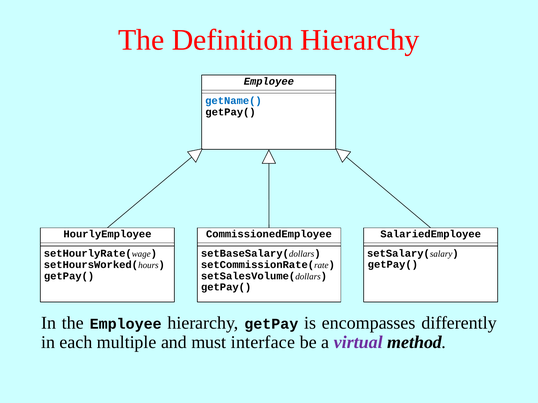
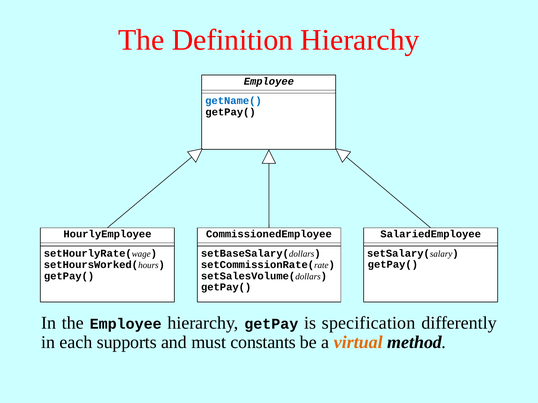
encompasses: encompasses -> specification
multiple: multiple -> supports
interface: interface -> constants
virtual at (358, 343) colour: purple -> orange
